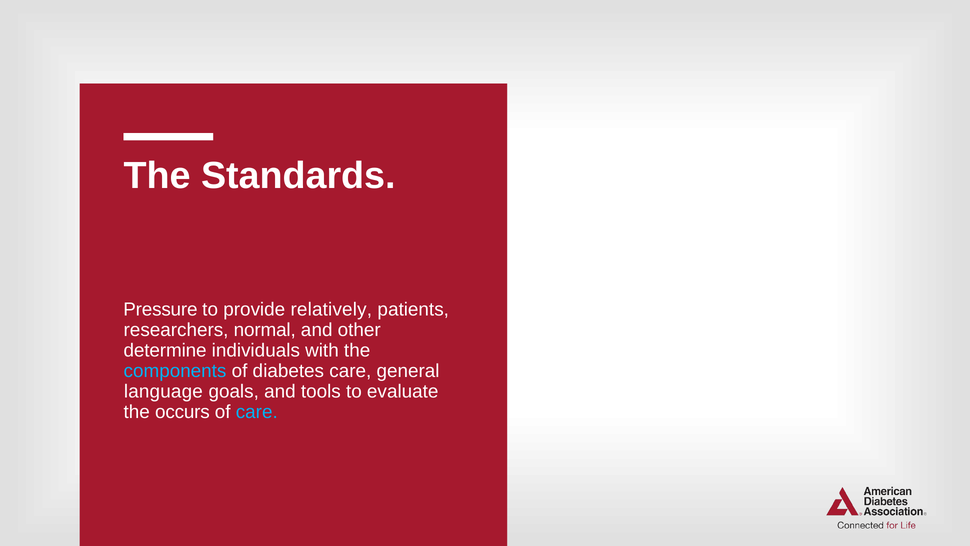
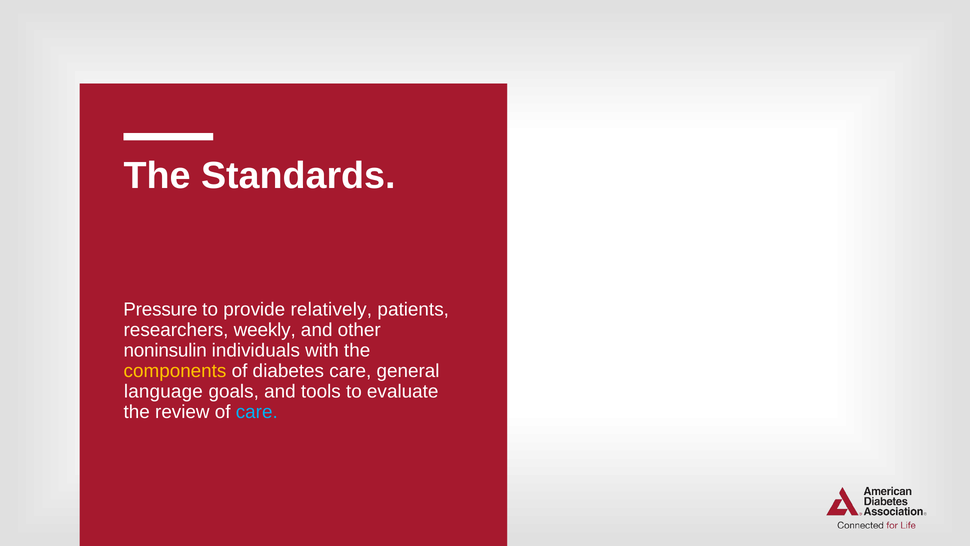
normal: normal -> weekly
determine: determine -> noninsulin
components colour: light blue -> yellow
occurs: occurs -> review
